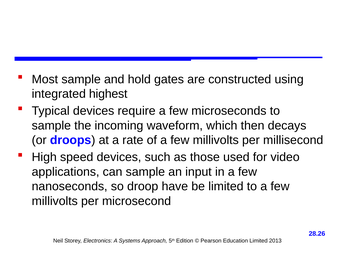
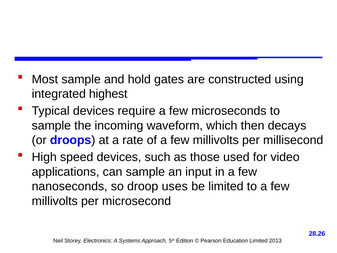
have: have -> uses
